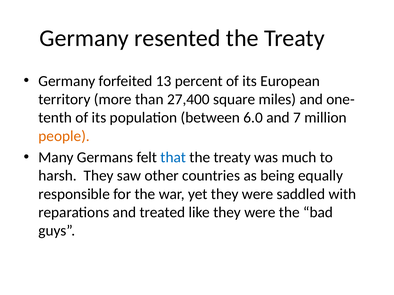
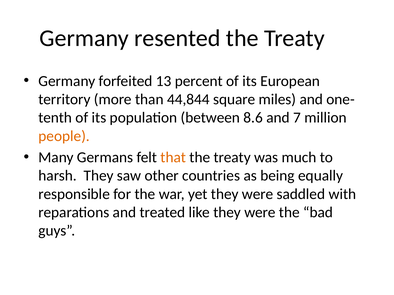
27,400: 27,400 -> 44,844
6.0: 6.0 -> 8.6
that colour: blue -> orange
